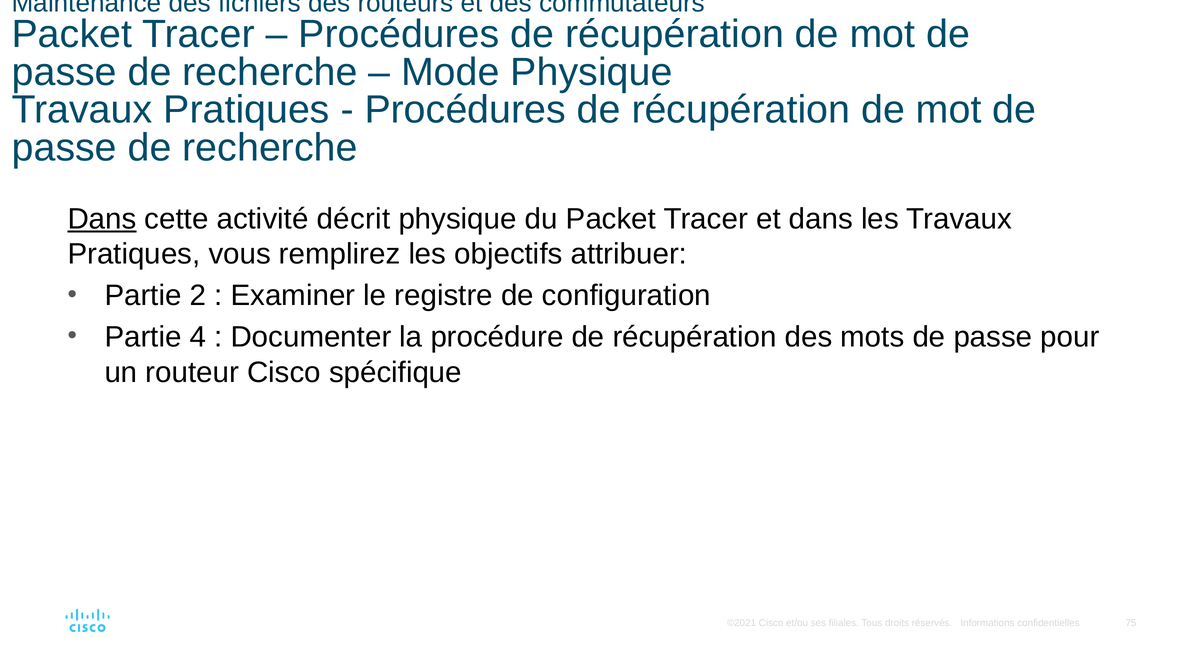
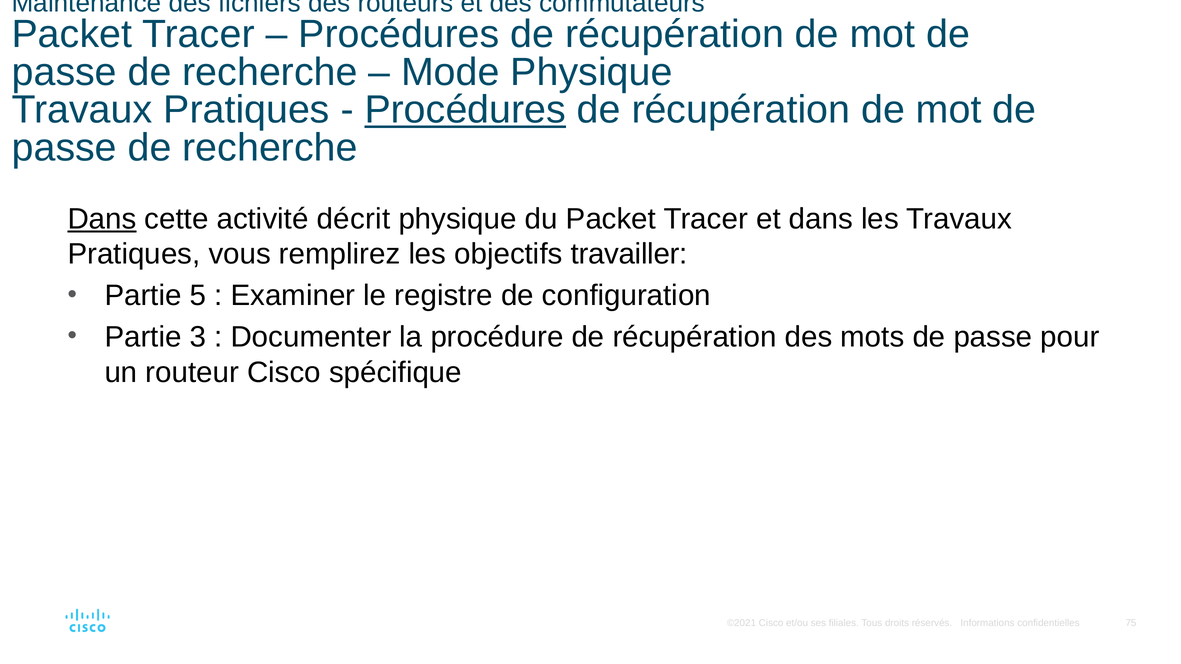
Procédures at (465, 110) underline: none -> present
attribuer: attribuer -> travailler
2: 2 -> 5
4: 4 -> 3
